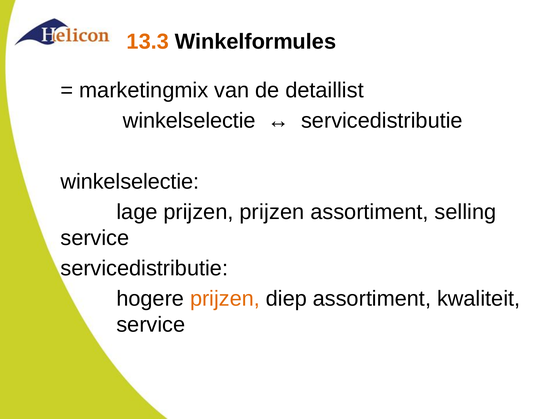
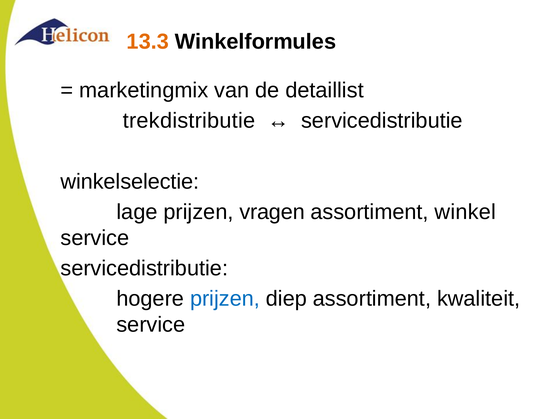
winkelselectie at (189, 121): winkelselectie -> trekdistributie
prijzen prijzen: prijzen -> vragen
selling: selling -> winkel
prijzen at (225, 299) colour: orange -> blue
